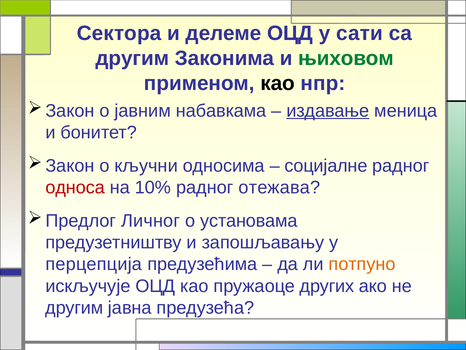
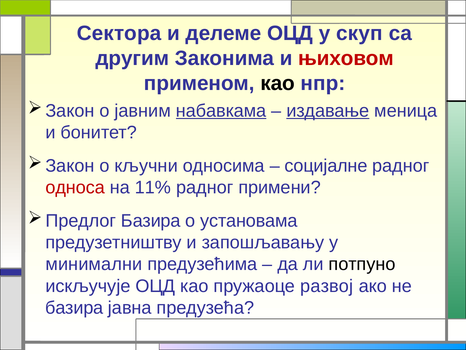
сати: сати -> скуп
њиховом colour: green -> red
набавкама underline: none -> present
10%: 10% -> 11%
отежава: отежава -> примени
Личног at (151, 220): Личног -> Базира
перцепција: перцепција -> минимални
потпуно colour: orange -> black
других: других -> развој
другим at (74, 307): другим -> базира
